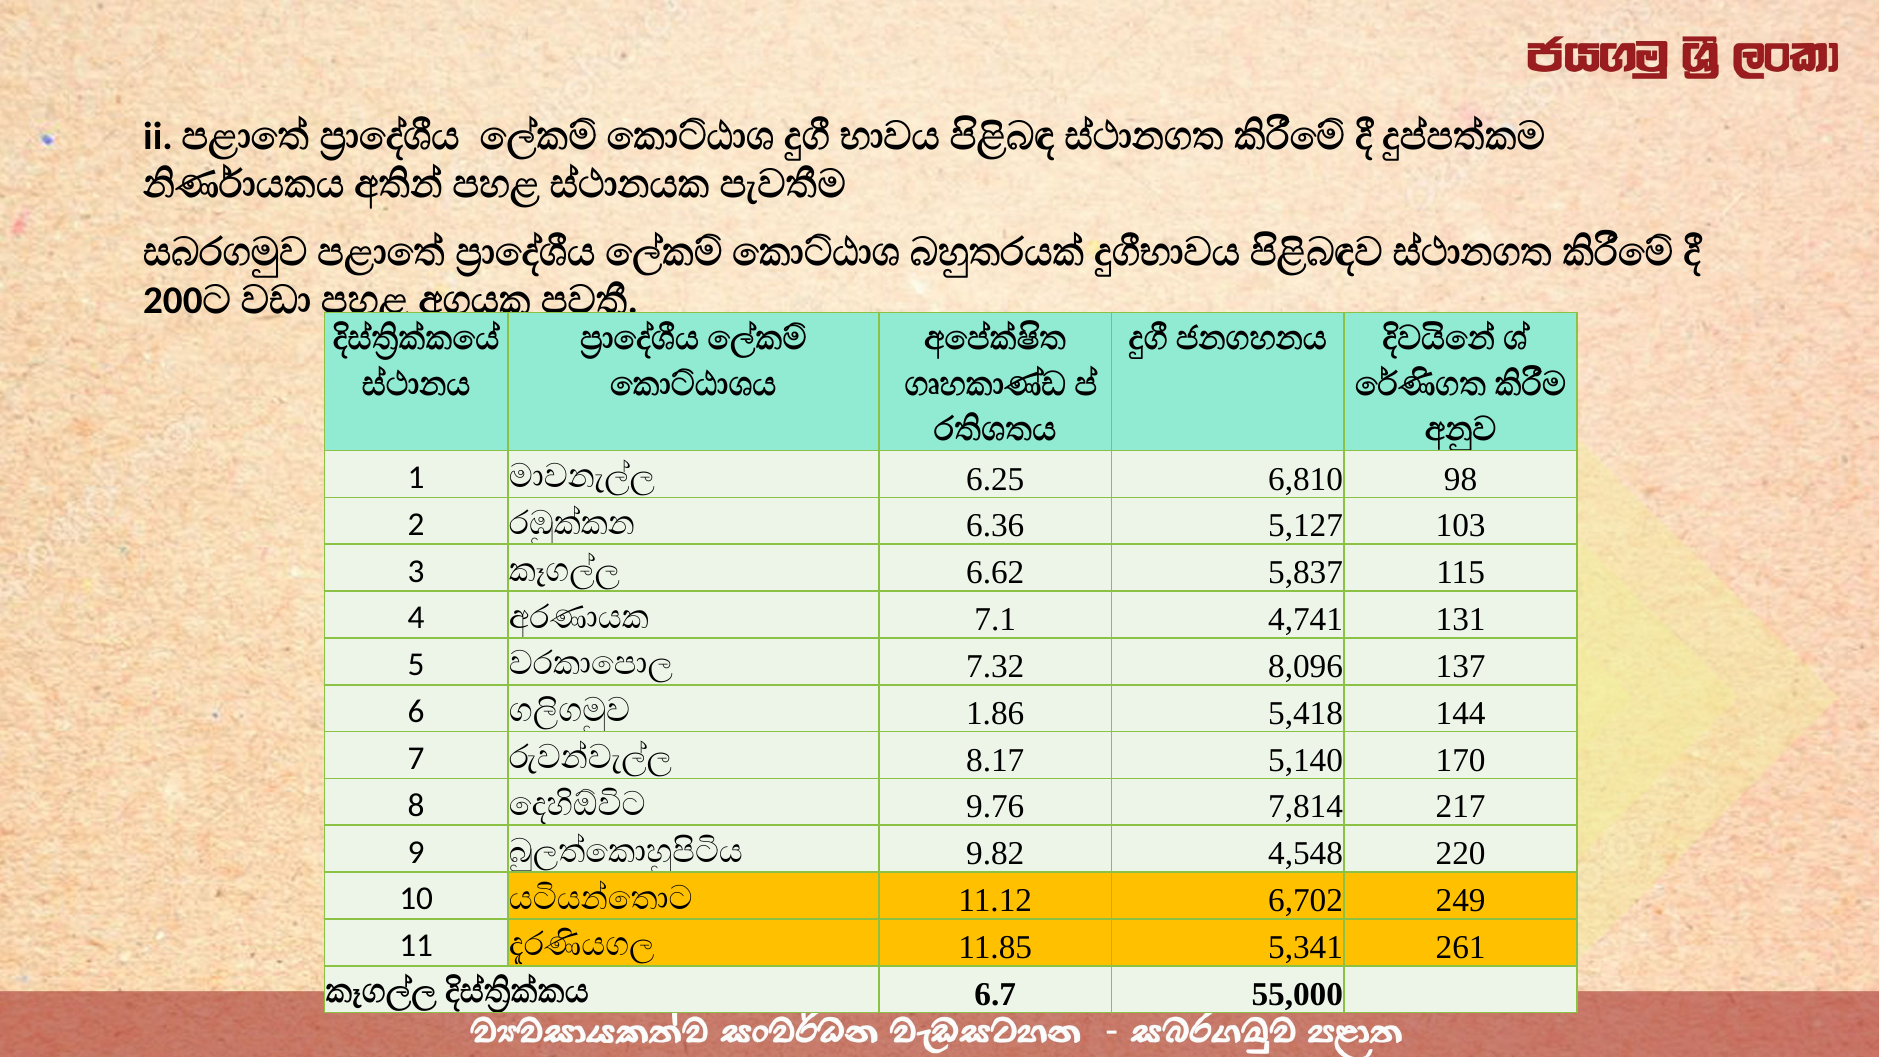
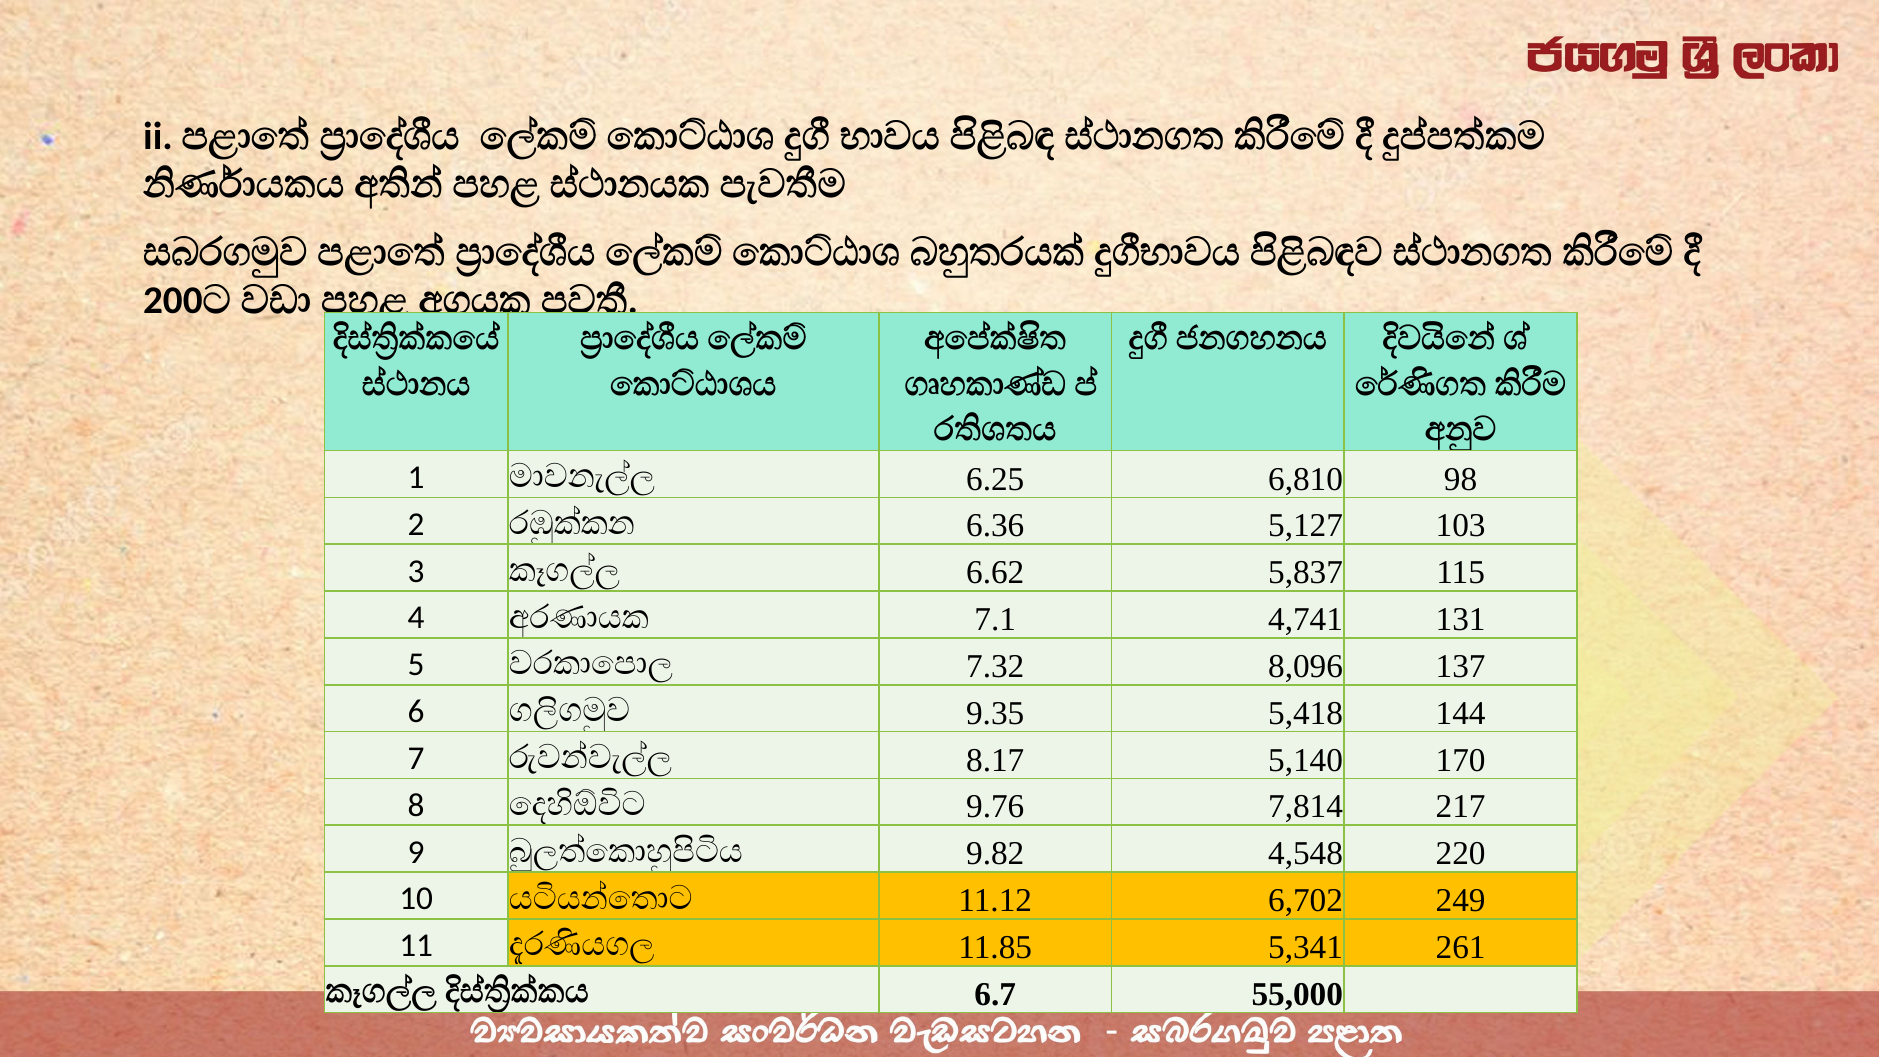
1.86: 1.86 -> 9.35
